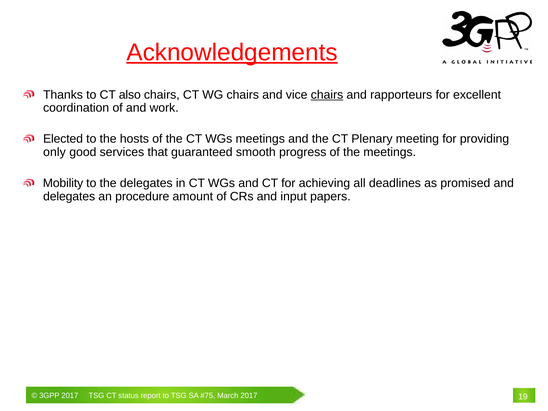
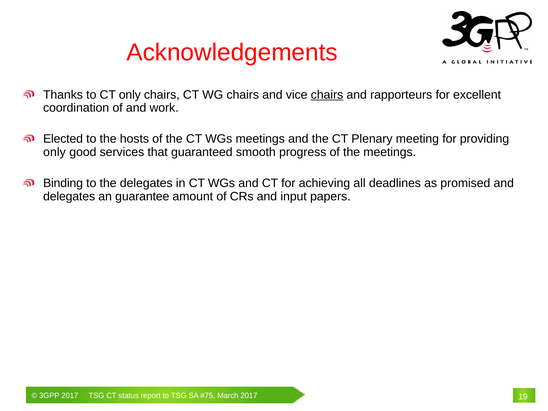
Acknowledgements underline: present -> none
CT also: also -> only
Mobility: Mobility -> Binding
procedure: procedure -> guarantee
